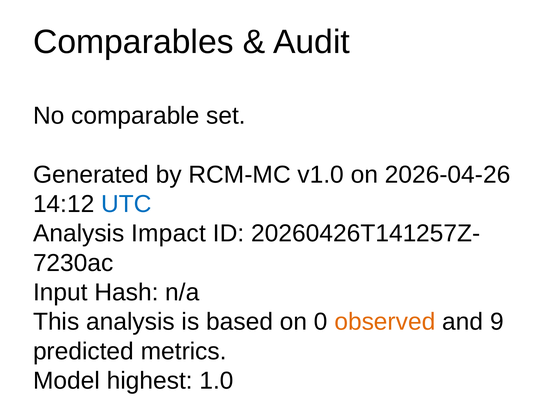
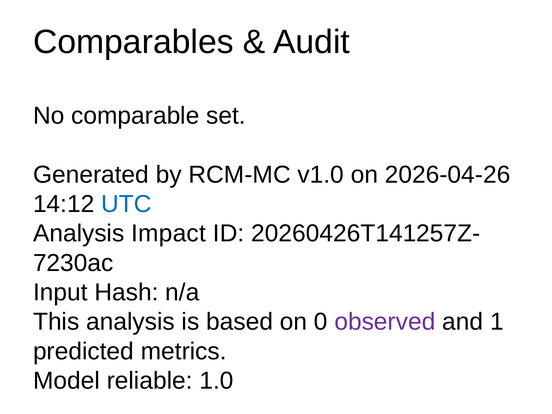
observed colour: orange -> purple
9: 9 -> 1
highest: highest -> reliable
